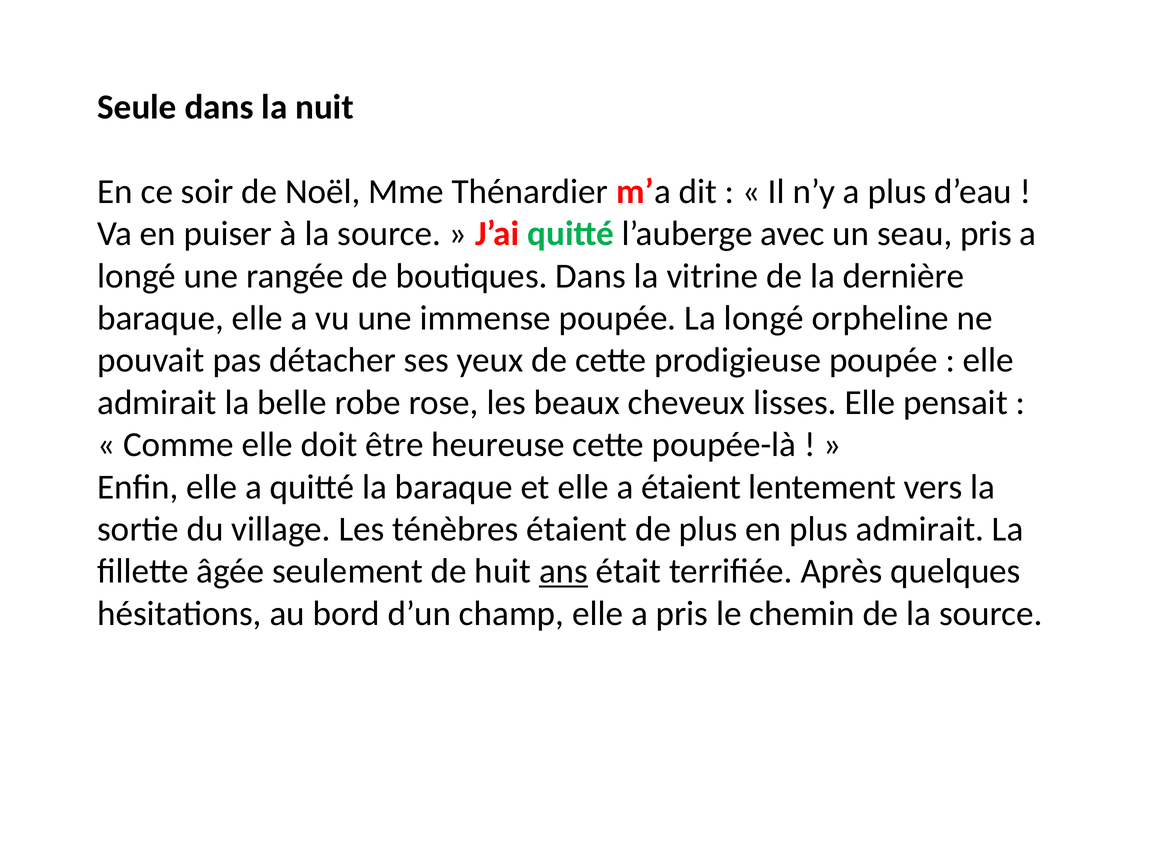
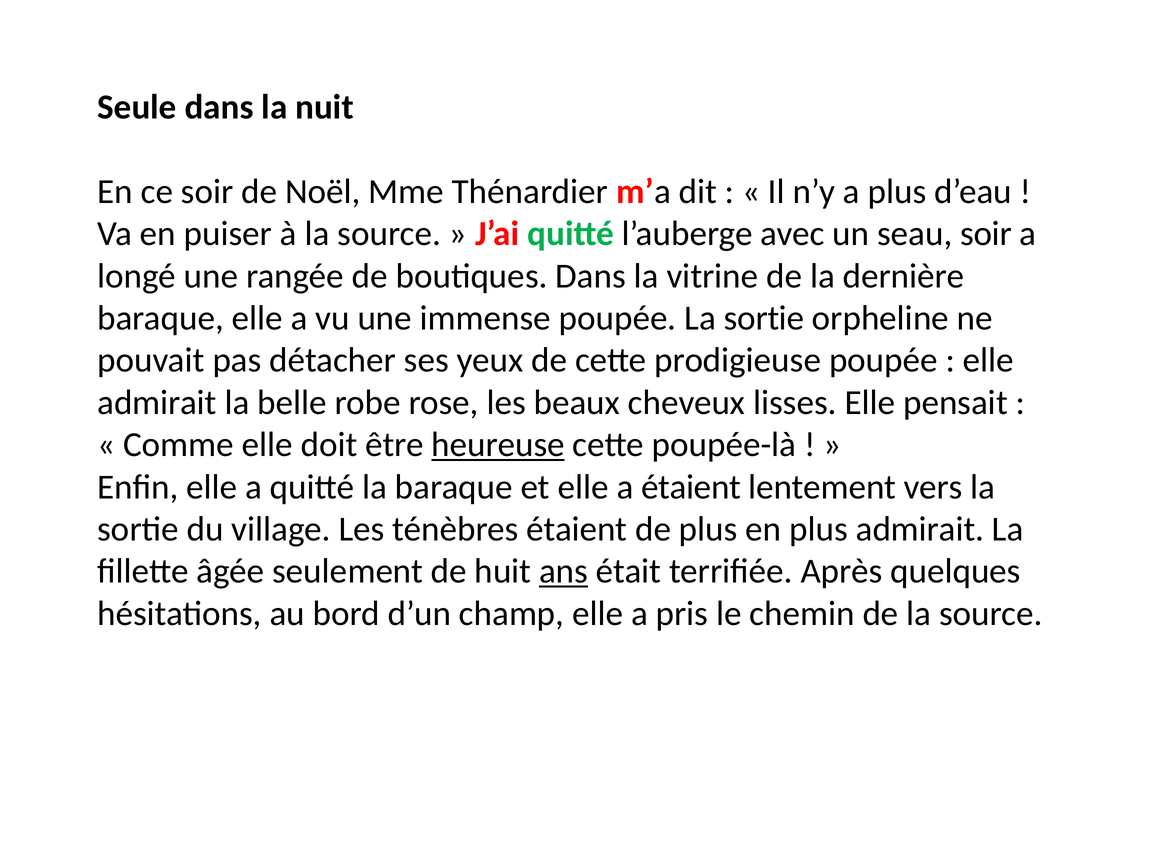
seau pris: pris -> soir
poupée La longé: longé -> sortie
heureuse underline: none -> present
